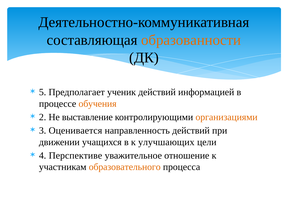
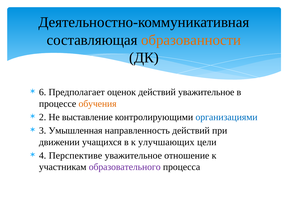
5: 5 -> 6
ученик: ученик -> оценок
действий информацией: информацией -> уважительное
организациями colour: orange -> blue
Оценивается: Оценивается -> Умышленная
образовательного colour: orange -> purple
